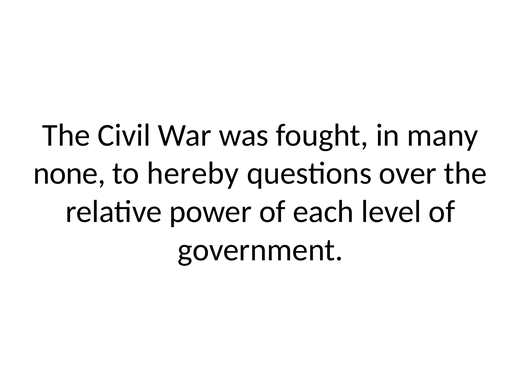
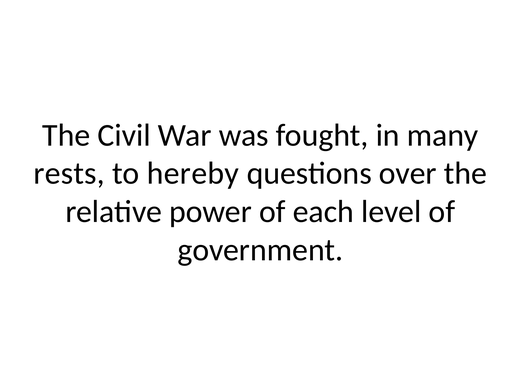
none: none -> rests
